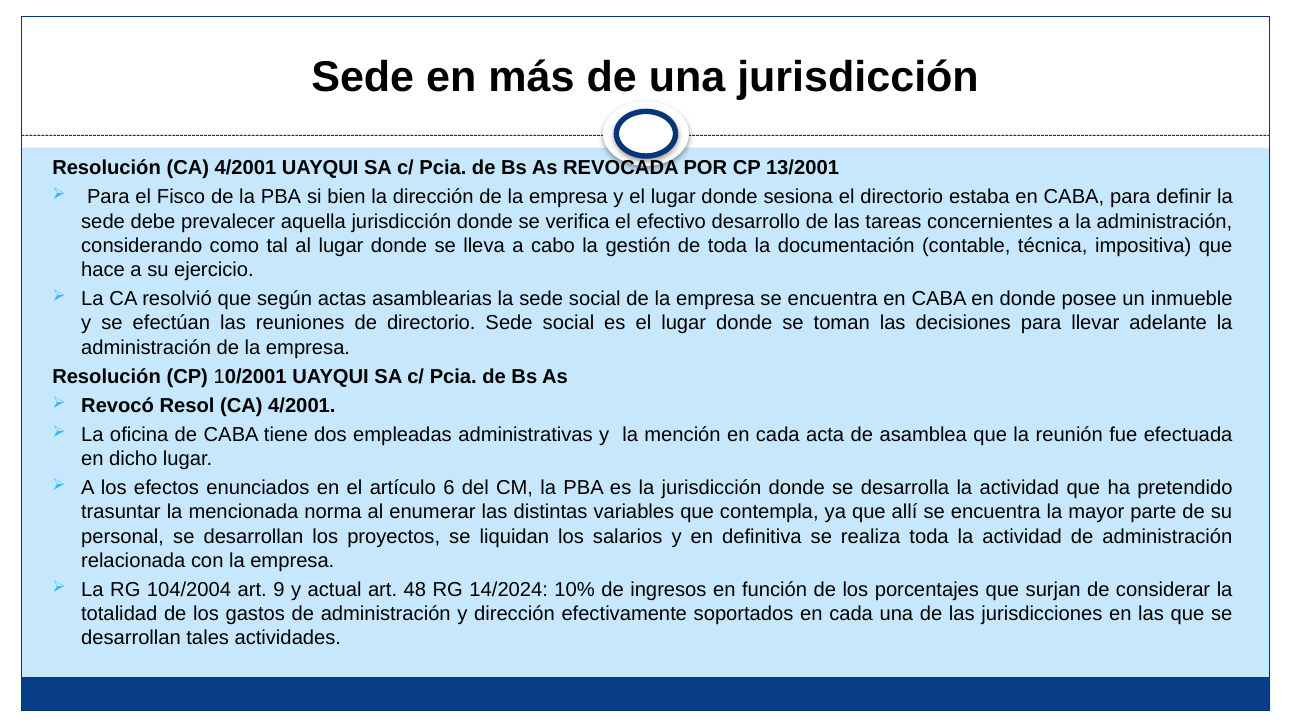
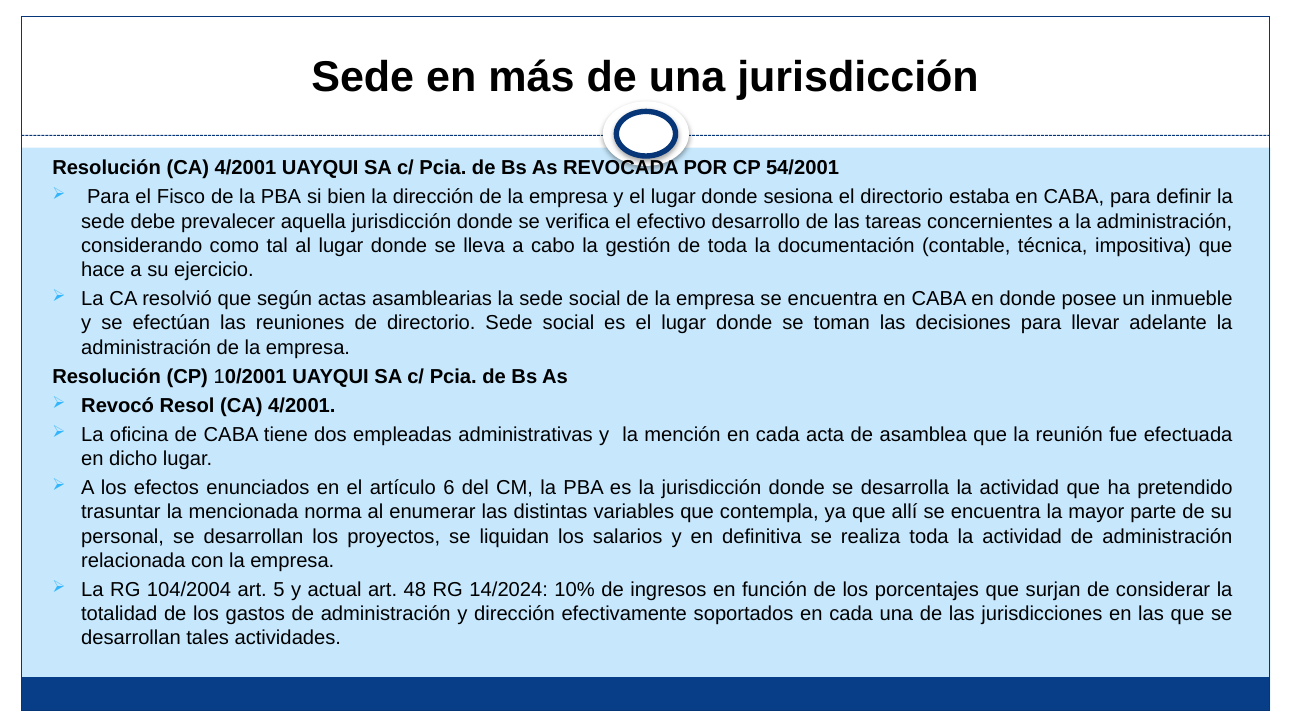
13/2001: 13/2001 -> 54/2001
9: 9 -> 5
